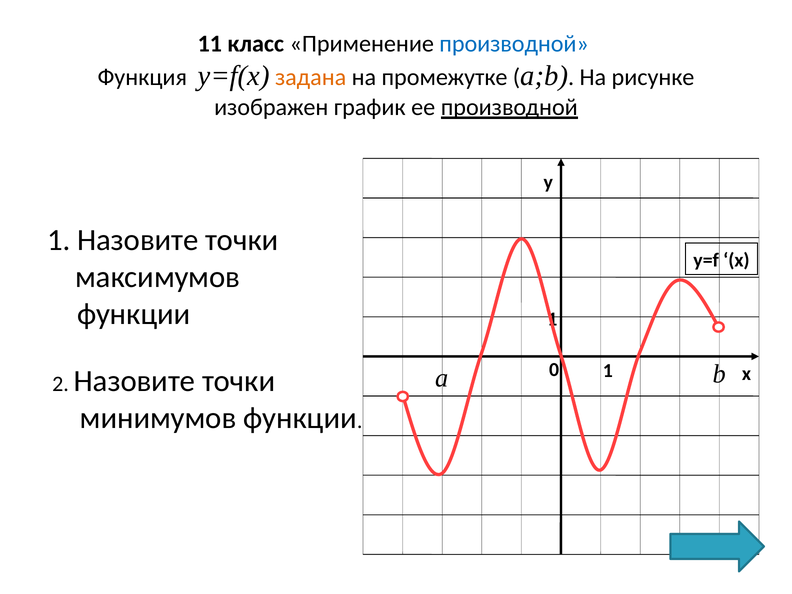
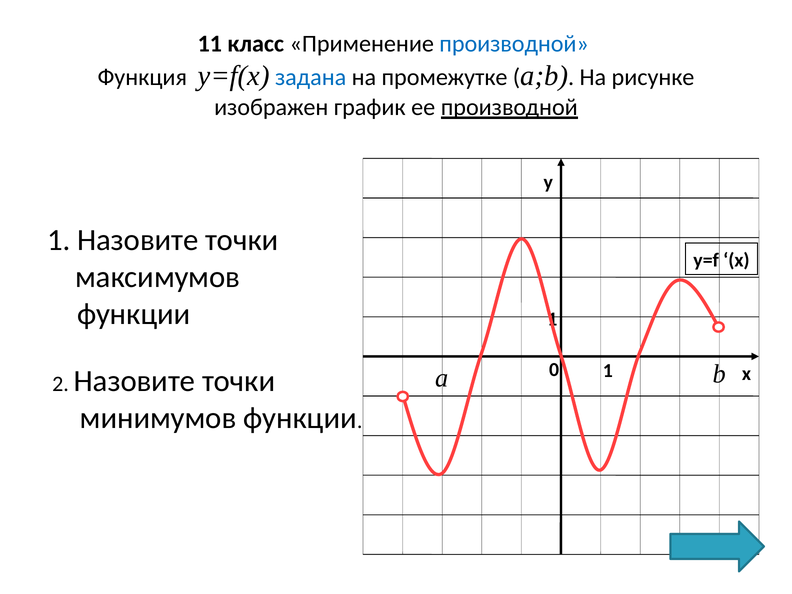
задана colour: orange -> blue
